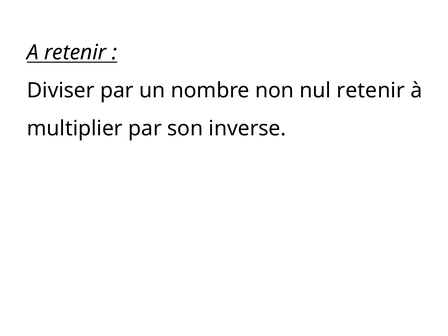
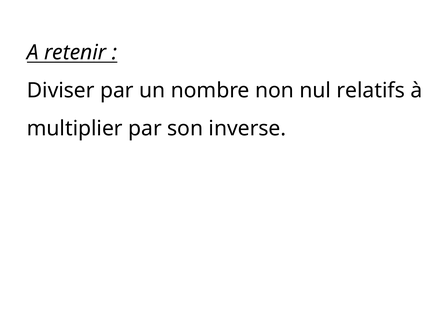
nul retenir: retenir -> relatifs
